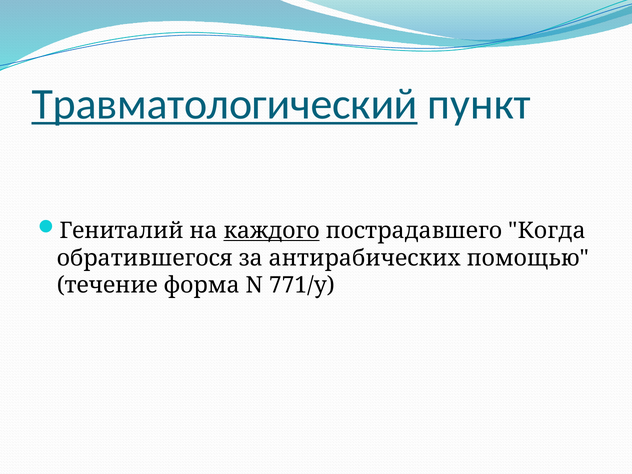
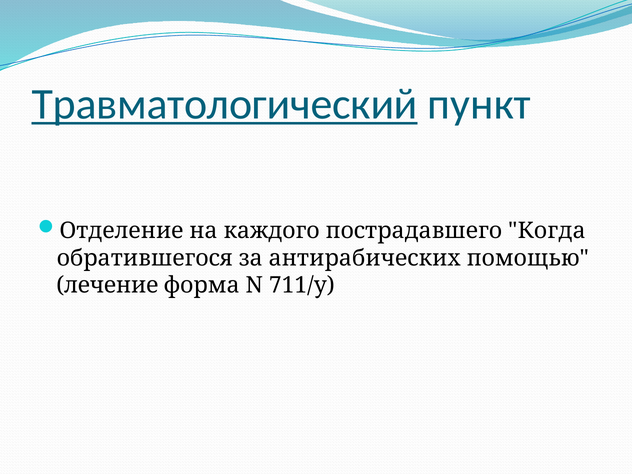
Гениталий: Гениталий -> Отделение
каждого underline: present -> none
течение: течение -> лечение
771/у: 771/у -> 711/у
